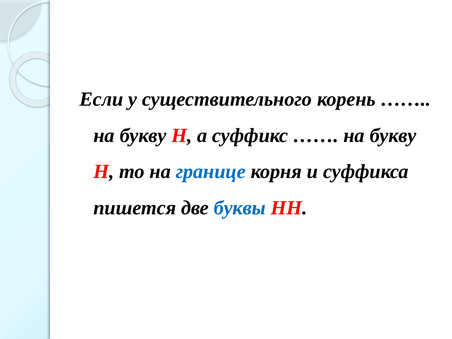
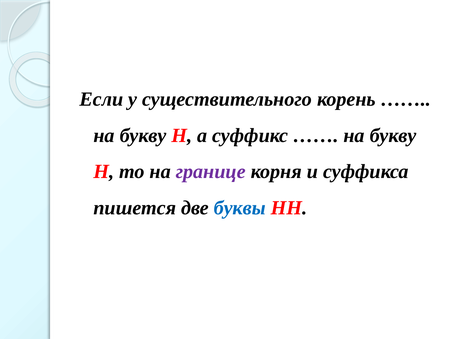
границе colour: blue -> purple
